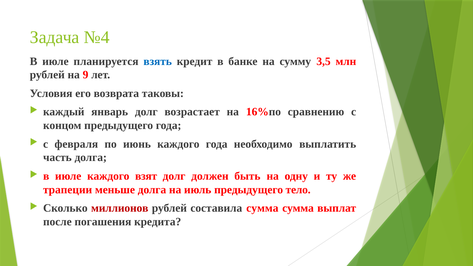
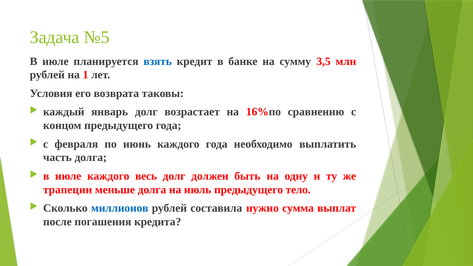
№4: №4 -> №5
9: 9 -> 1
взят: взят -> весь
миллионов colour: red -> blue
составила сумма: сумма -> нужно
